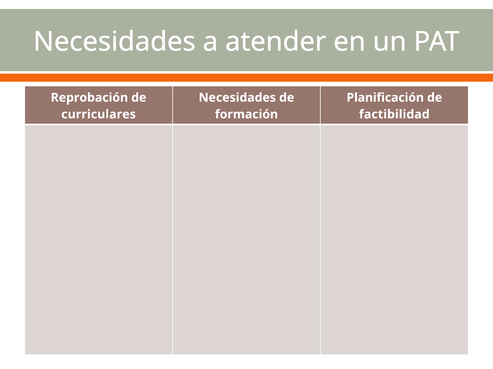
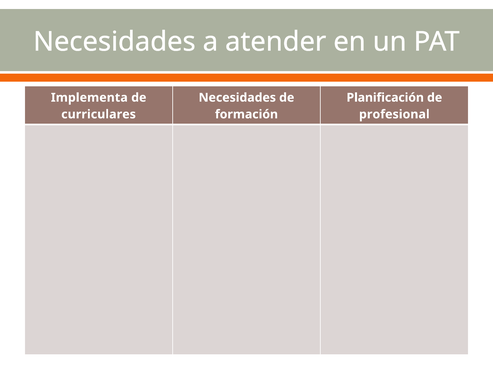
Reprobación: Reprobación -> Implementa
factibilidad: factibilidad -> profesional
